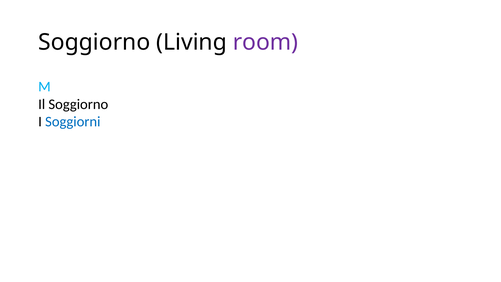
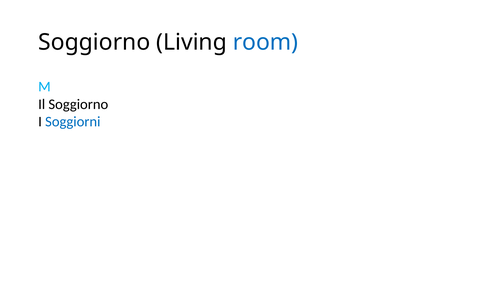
room colour: purple -> blue
